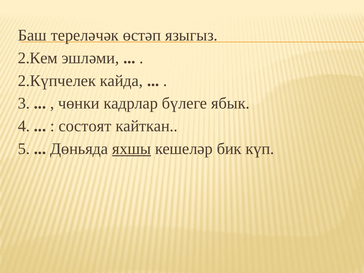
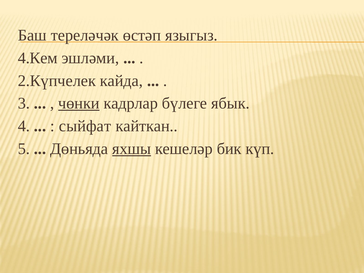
2.Кем: 2.Кем -> 4.Кем
чөнки underline: none -> present
состоят: состоят -> сыйфат
